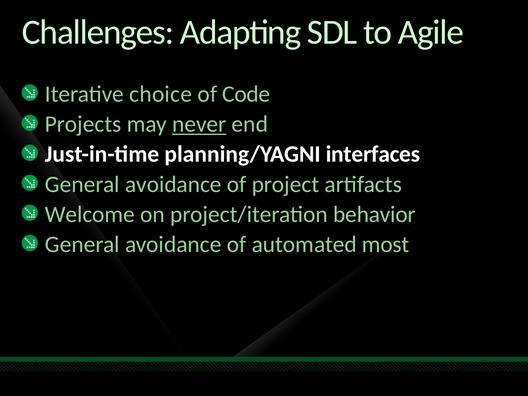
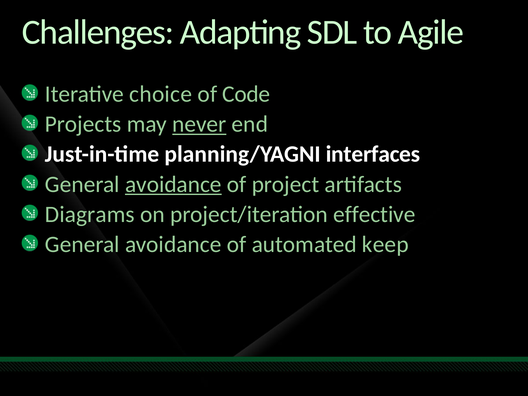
avoidance at (173, 184) underline: none -> present
Welcome: Welcome -> Diagrams
behavior: behavior -> effective
most: most -> keep
